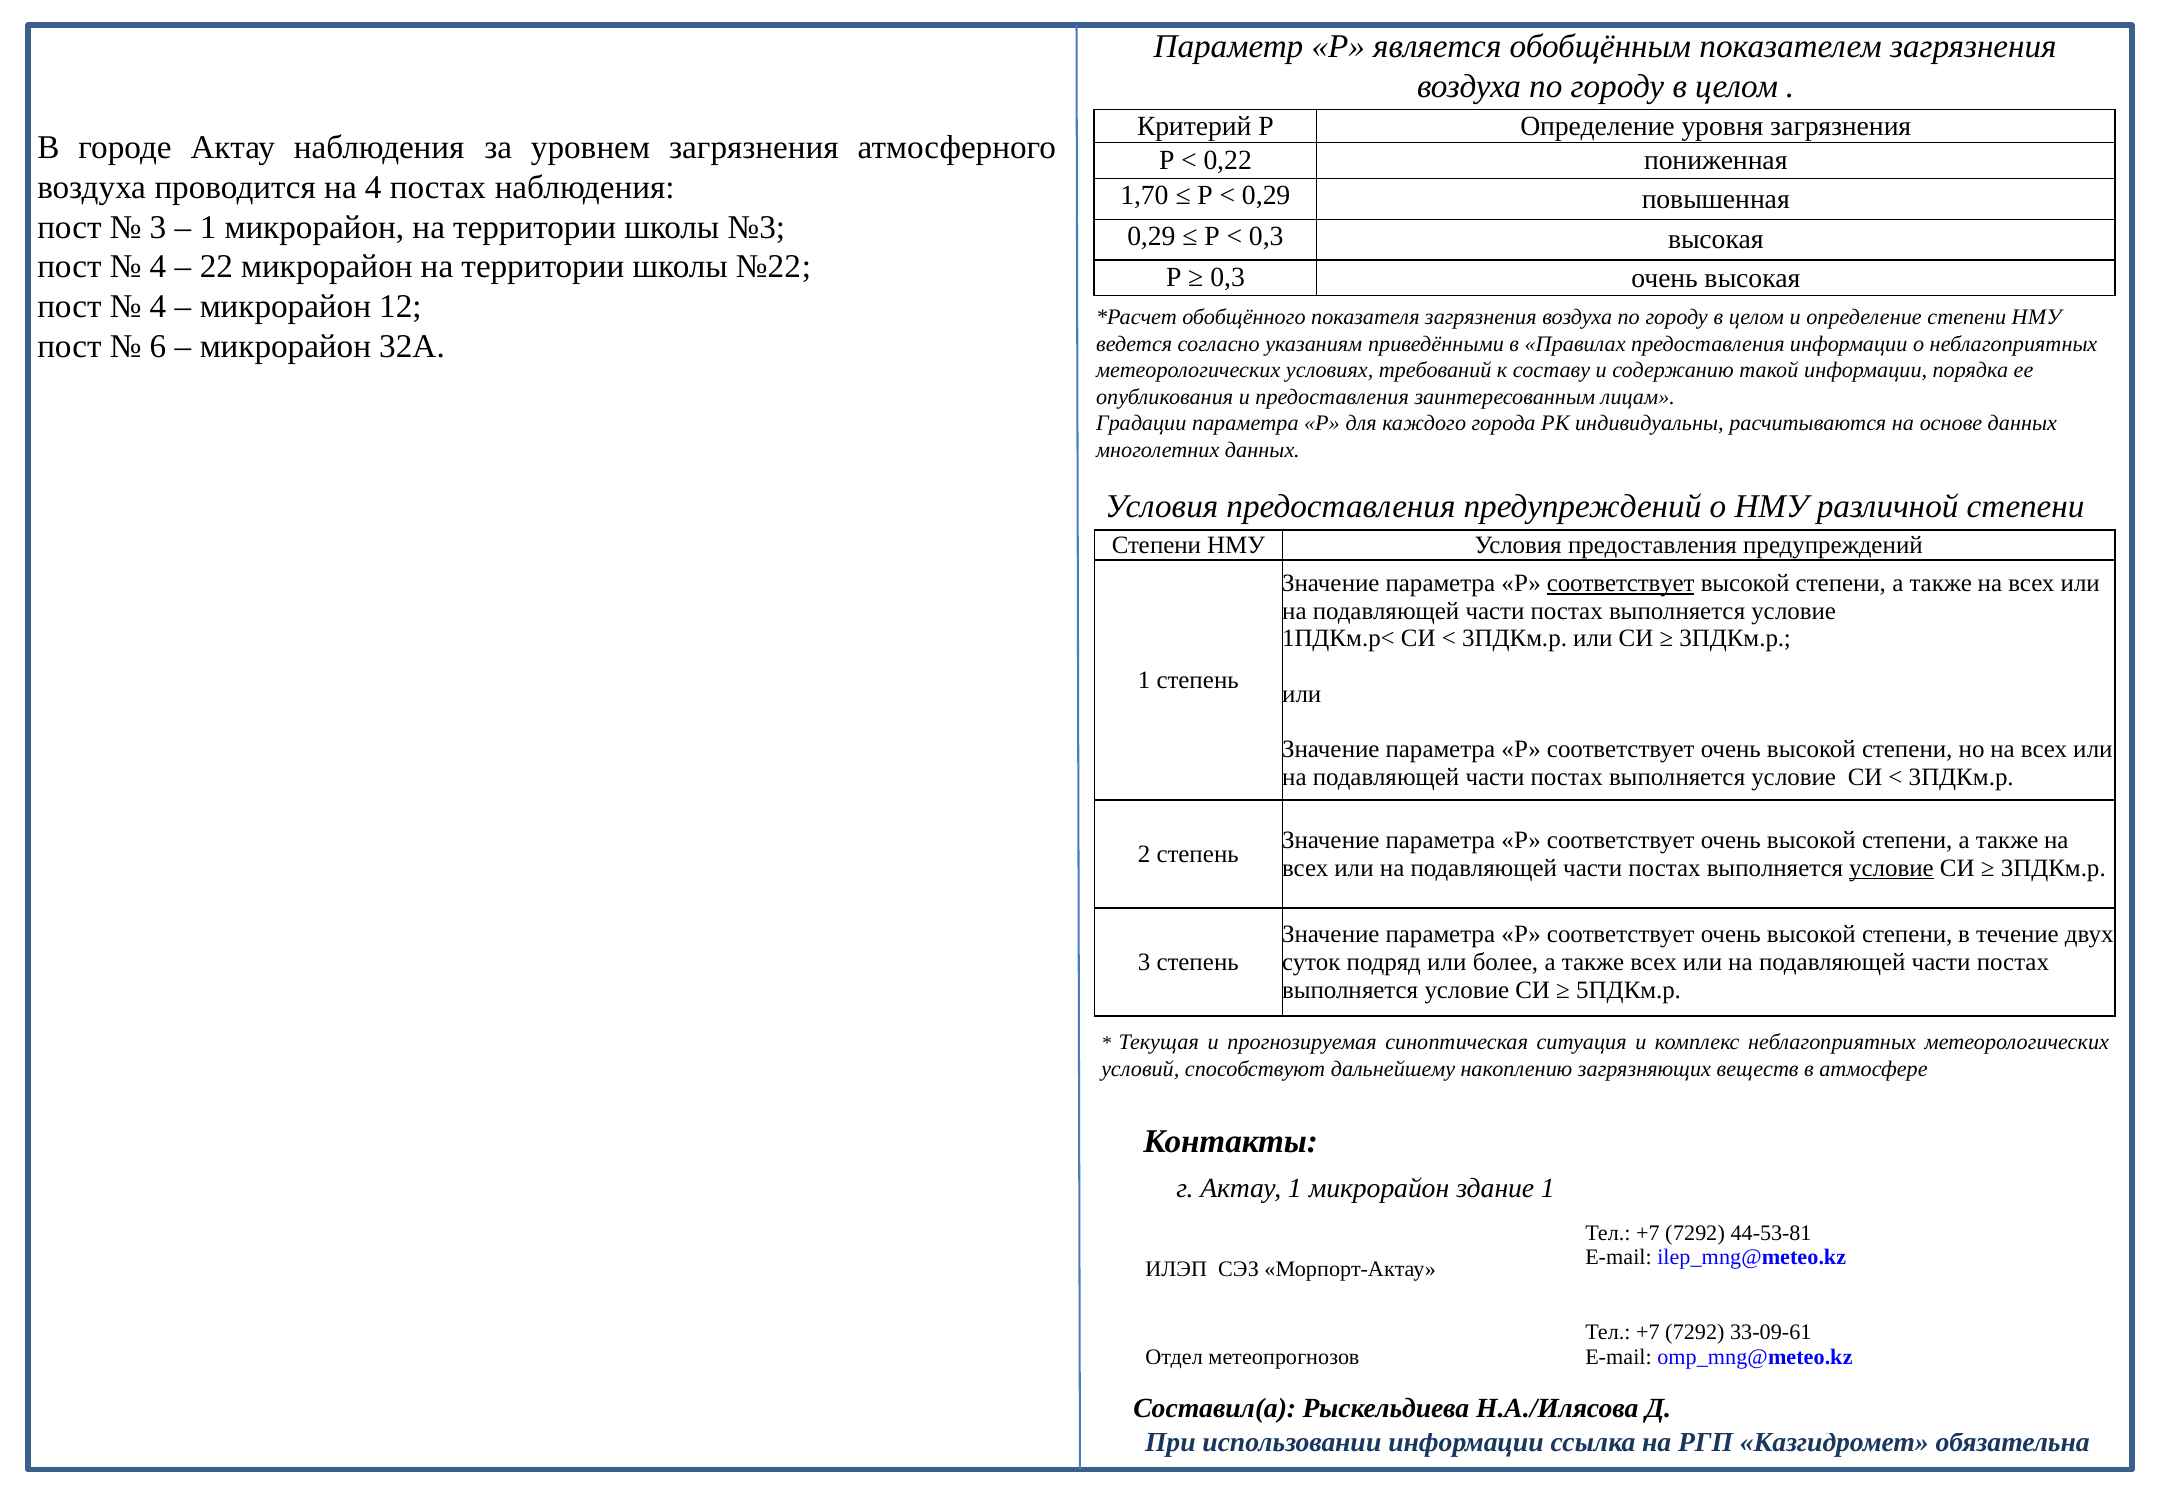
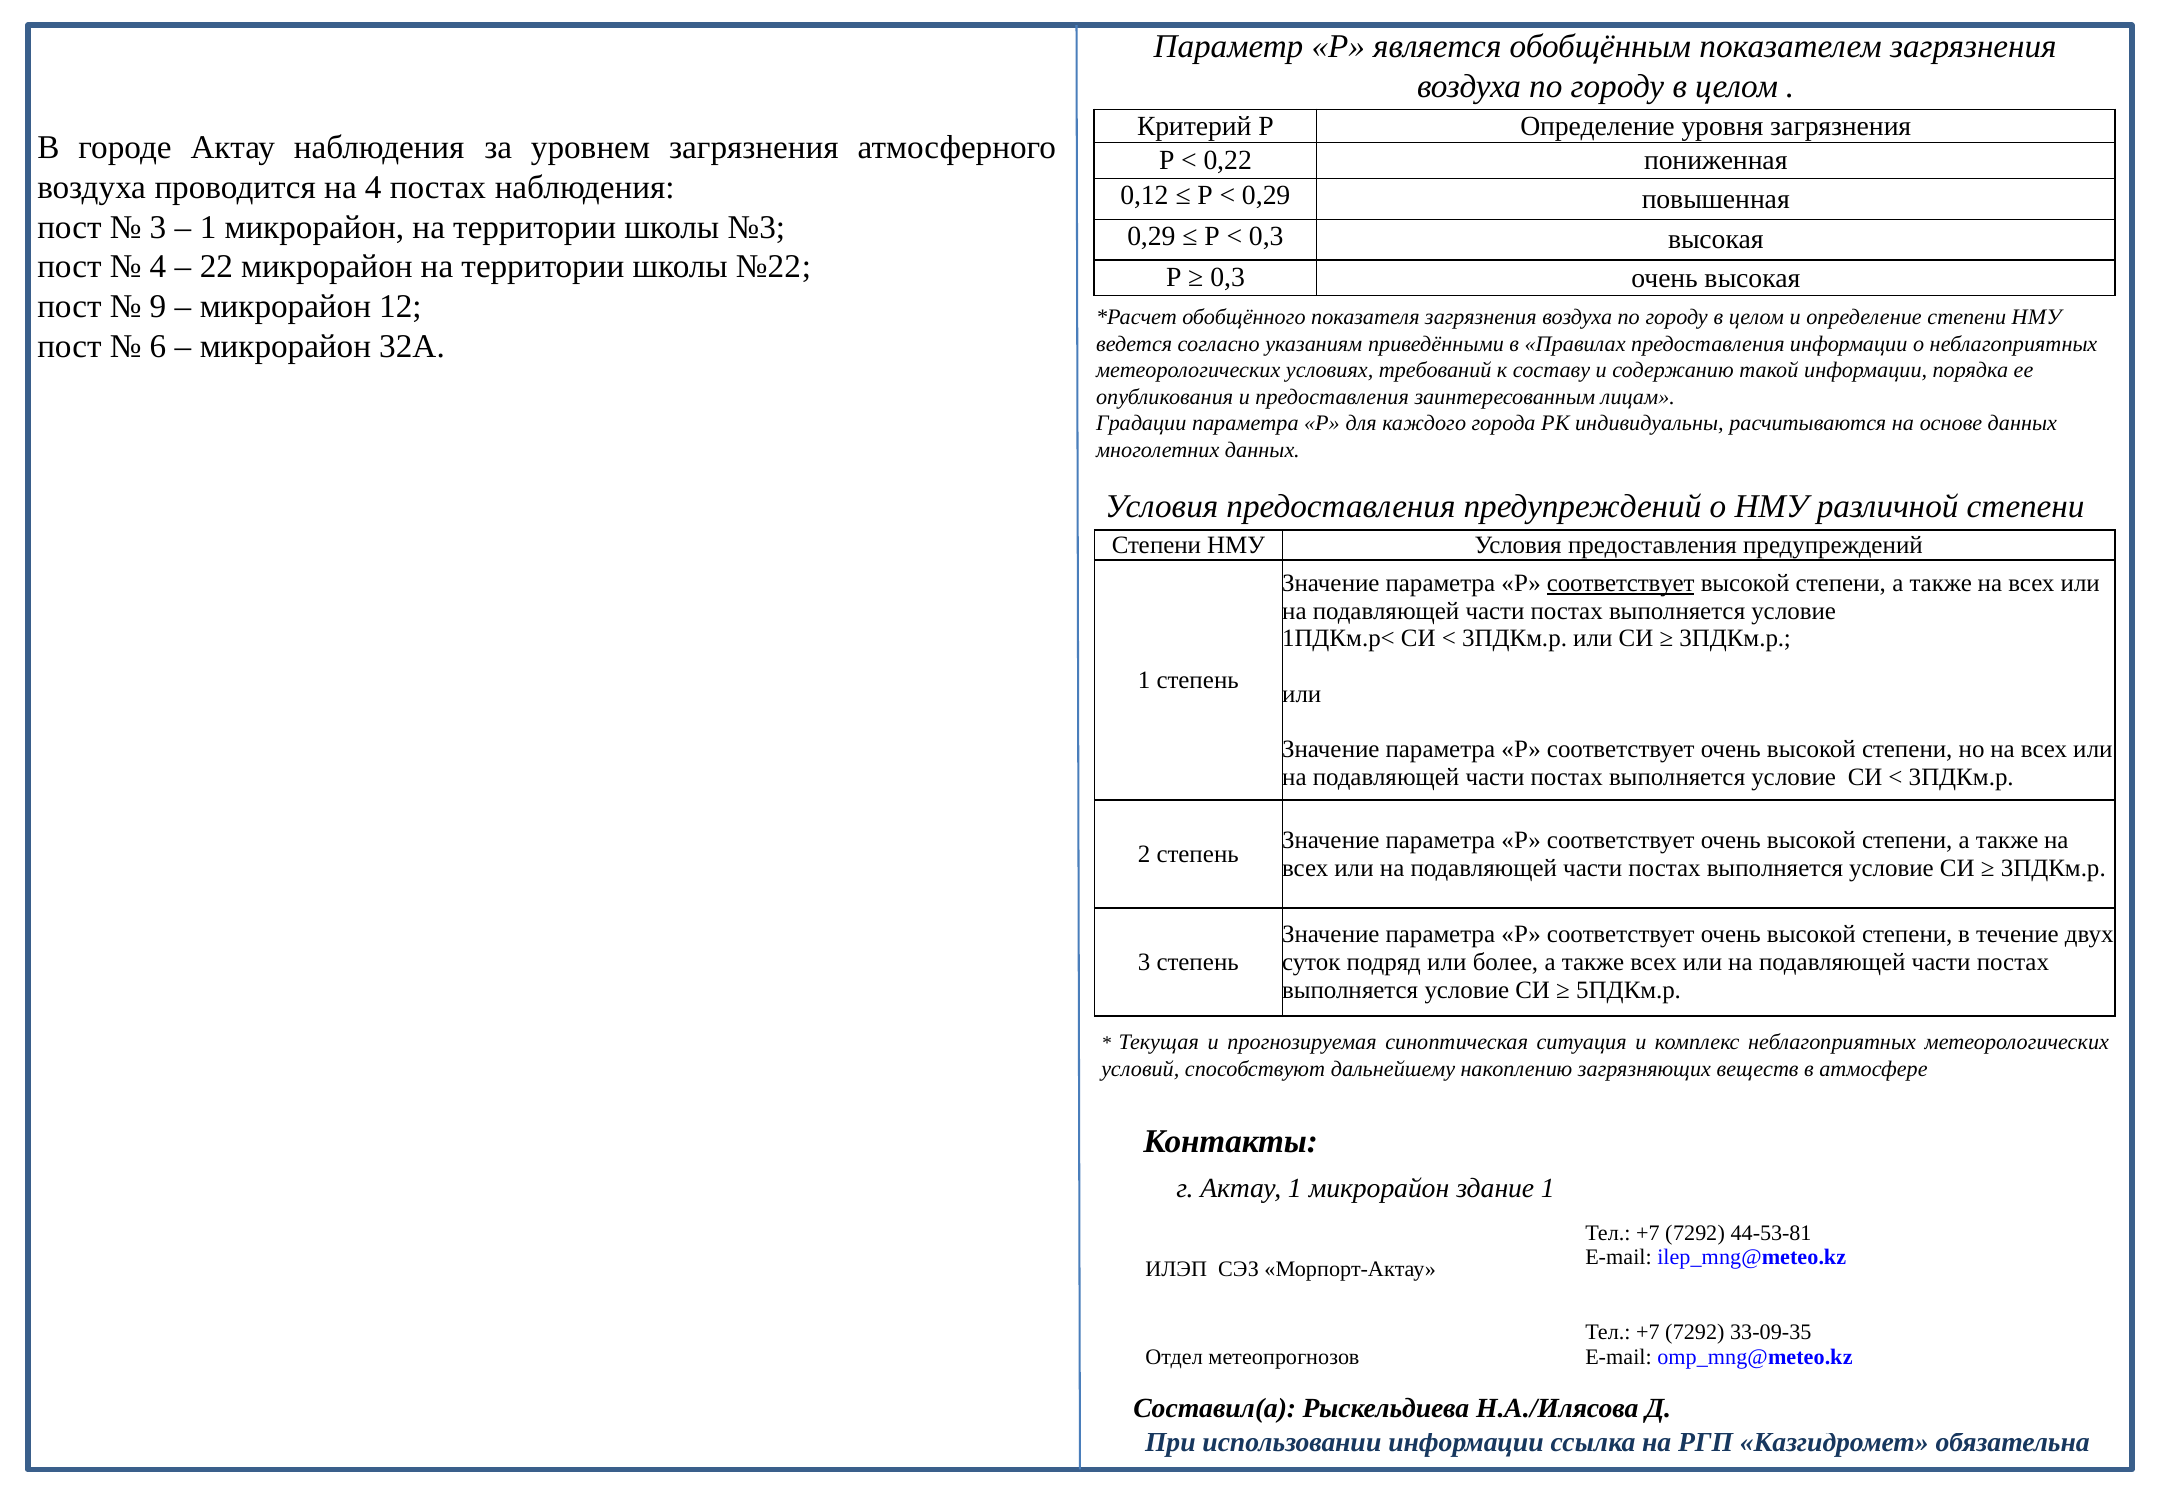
1,70: 1,70 -> 0,12
4 at (158, 307): 4 -> 9
условие at (1891, 868) underline: present -> none
33-09-61: 33-09-61 -> 33-09-35
